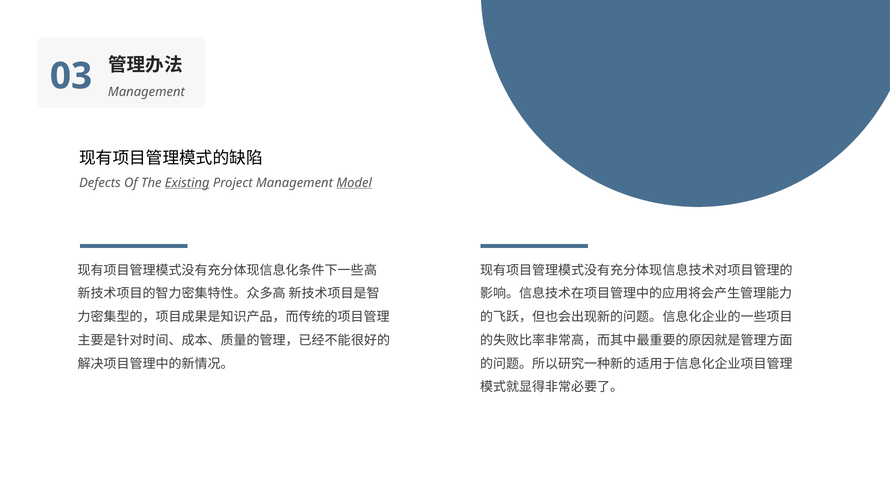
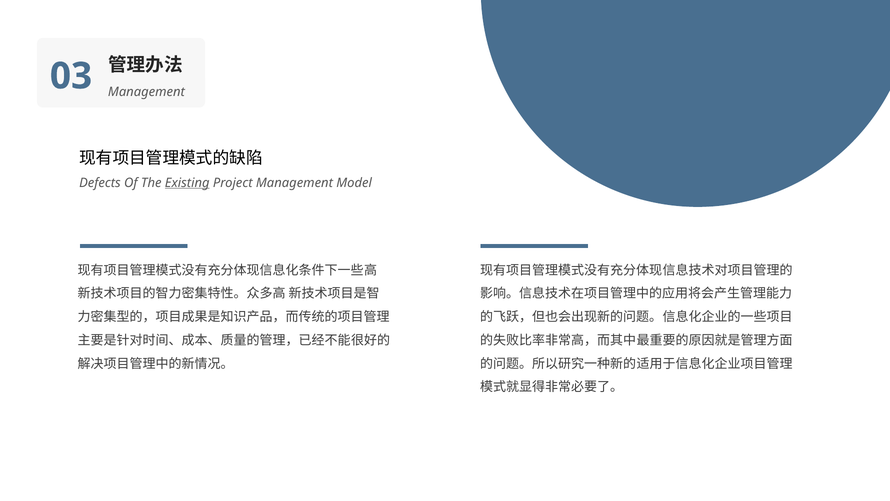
Model underline: present -> none
